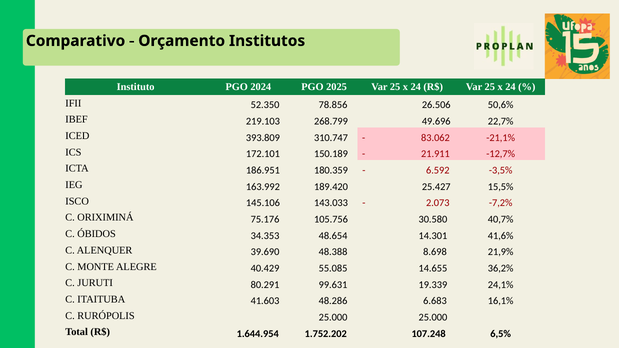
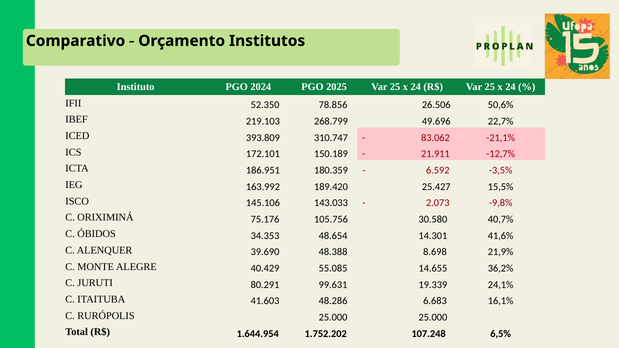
-7,2%: -7,2% -> -9,8%
